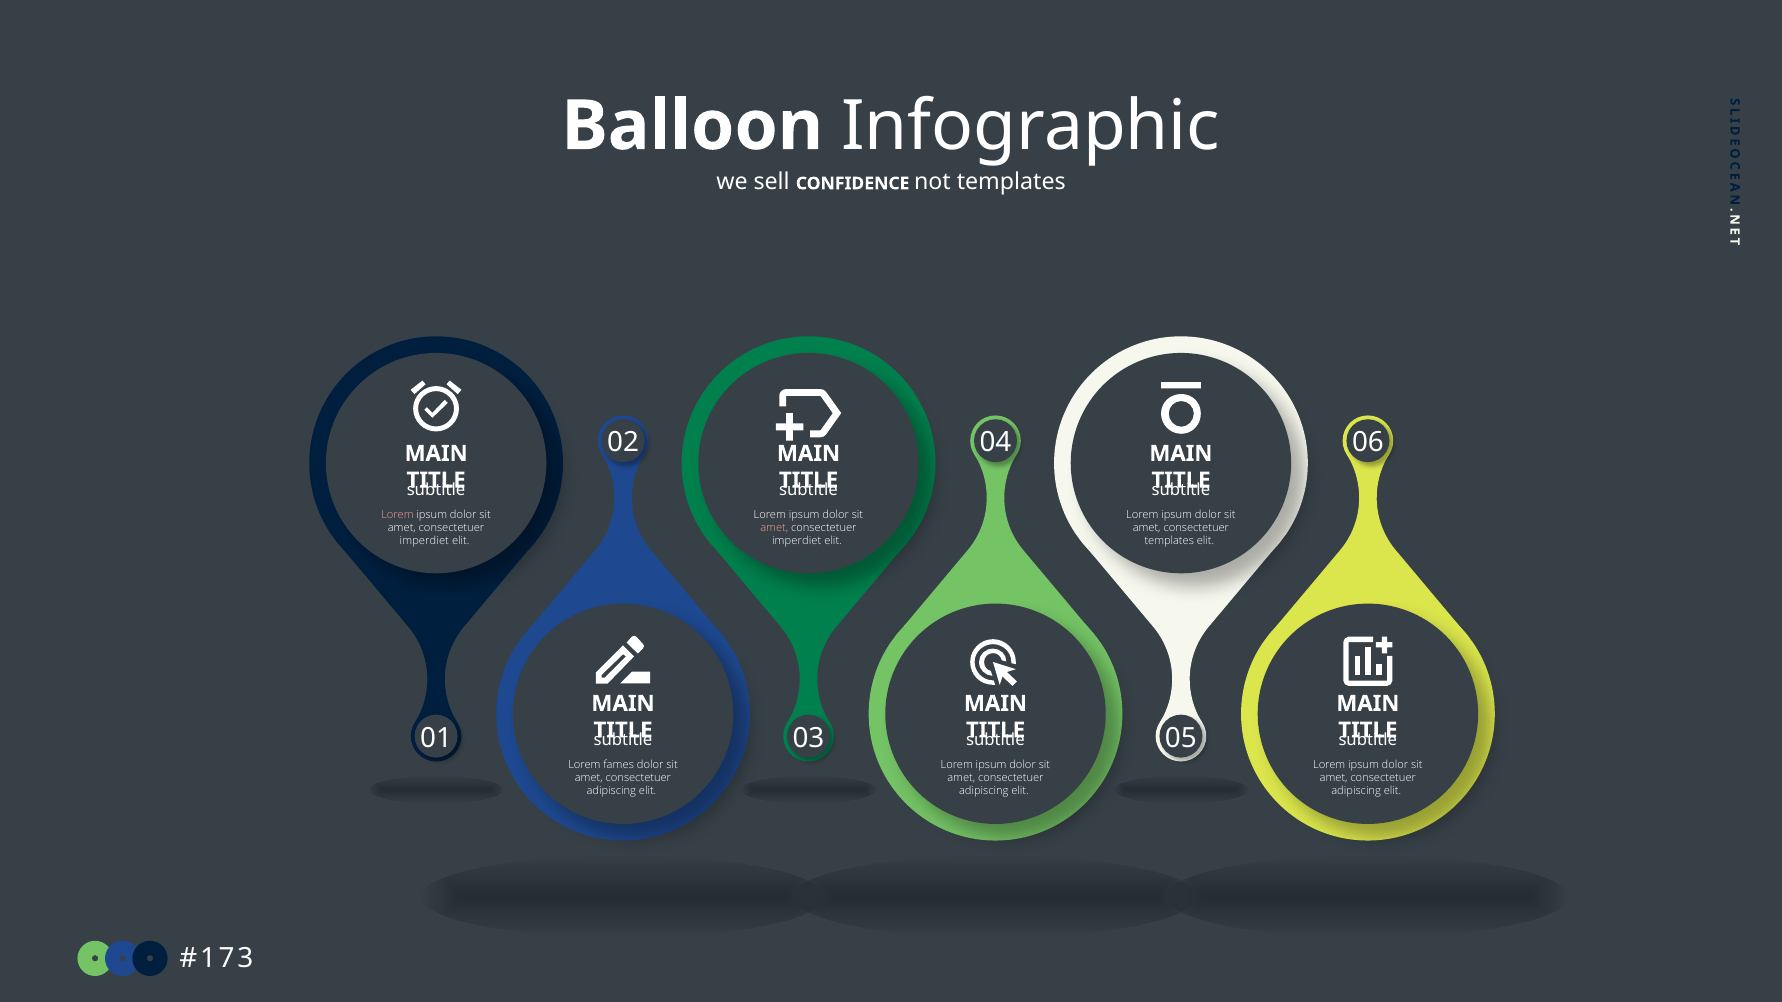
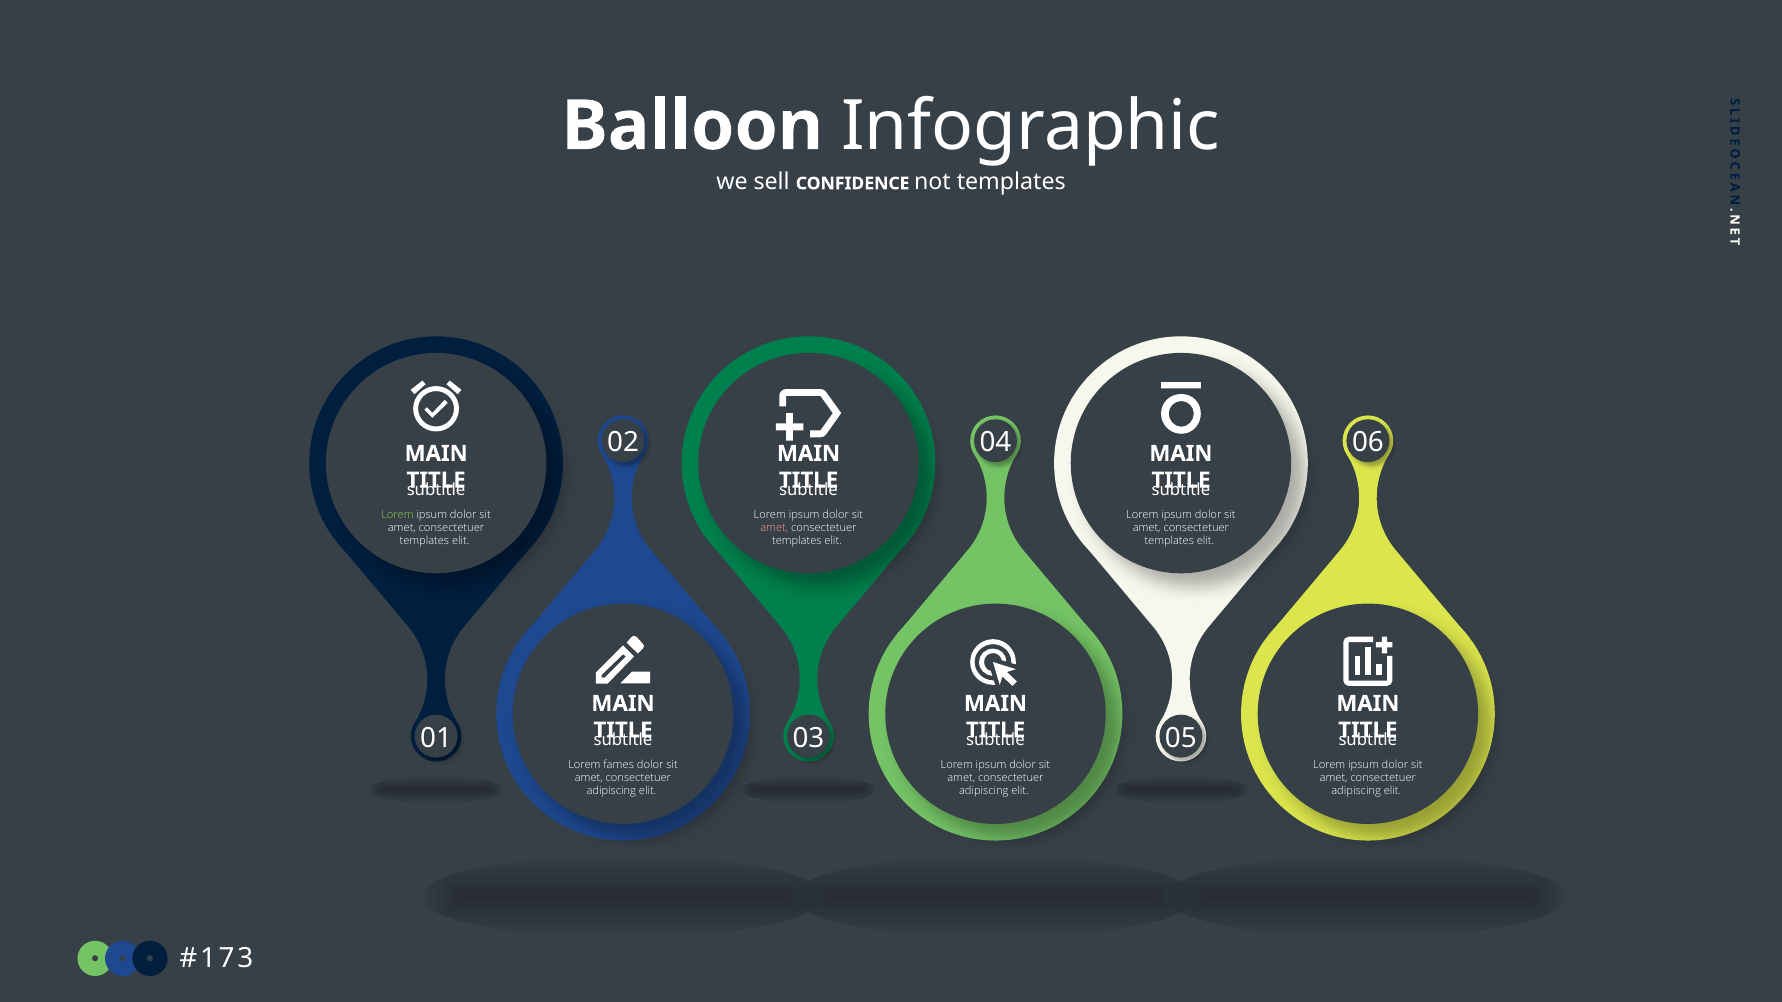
Lorem at (397, 515) colour: pink -> light green
imperdiet at (424, 541): imperdiet -> templates
imperdiet at (797, 541): imperdiet -> templates
